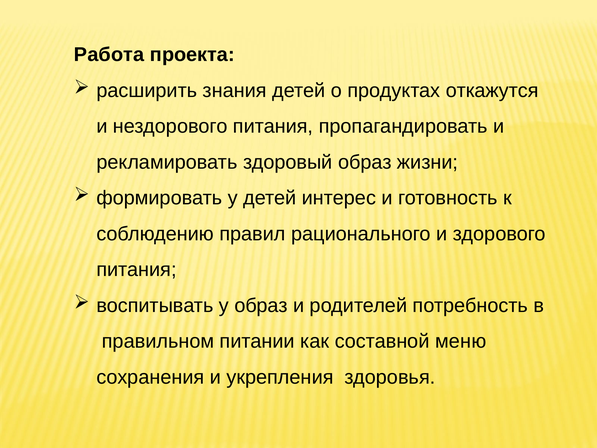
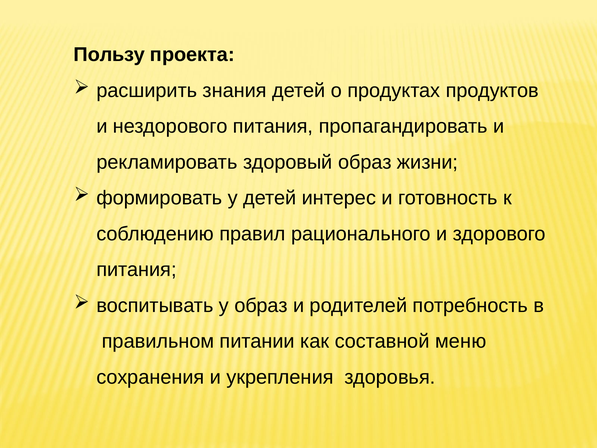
Работа: Работа -> Пользу
откажутся: откажутся -> продуктов
